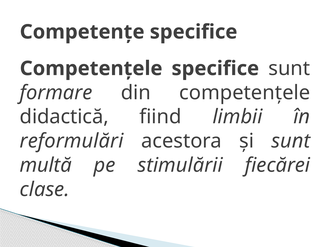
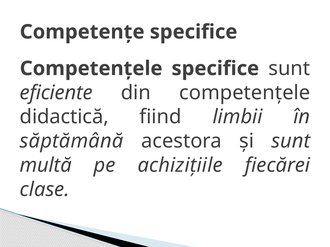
formare: formare -> eficiente
reformulări: reformulări -> săptămână
stimulării: stimulării -> achiziţiile
